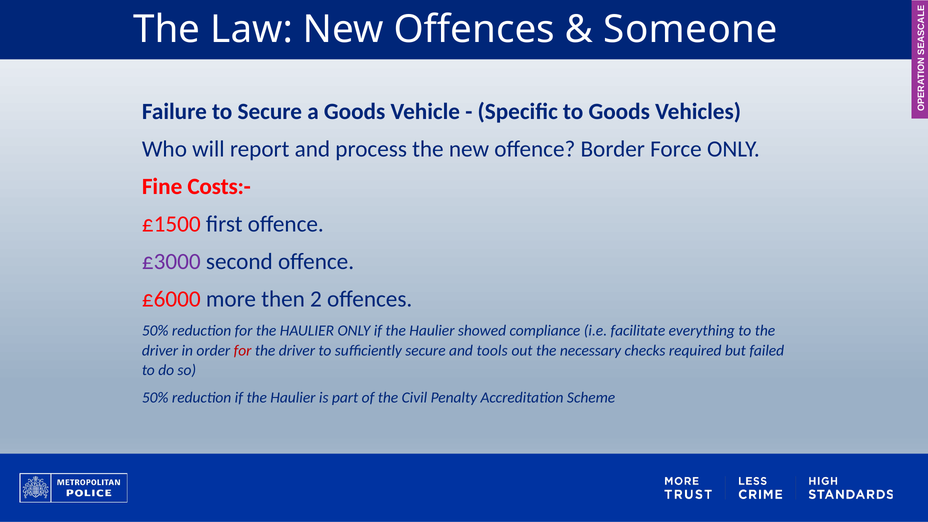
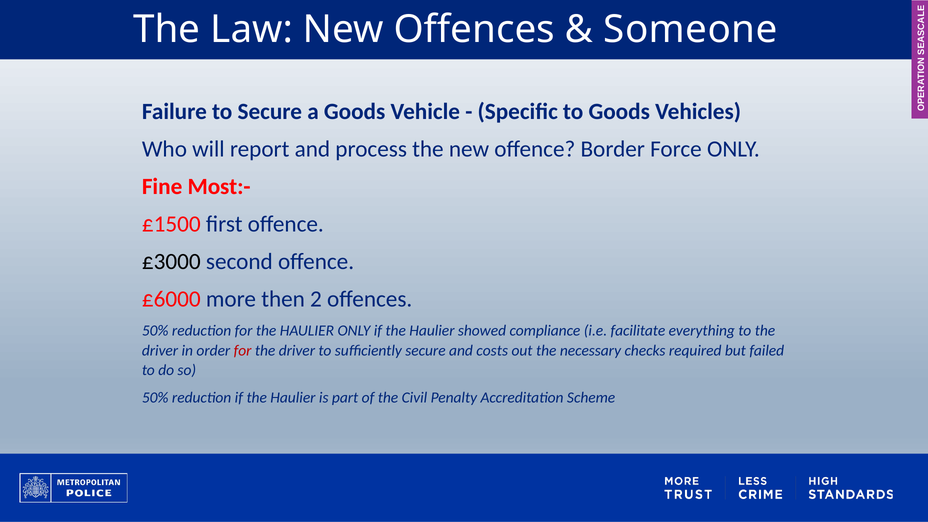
Costs:-: Costs:- -> Most:-
£3000 colour: purple -> black
tools: tools -> costs
